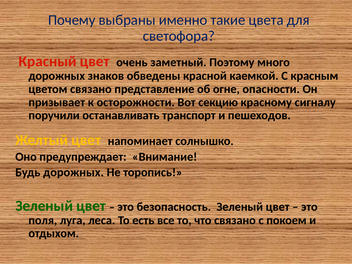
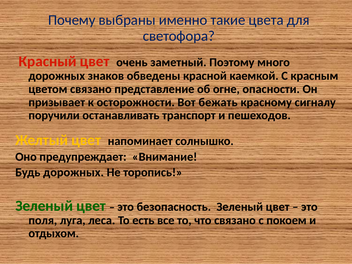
секцию: секцию -> бежать
